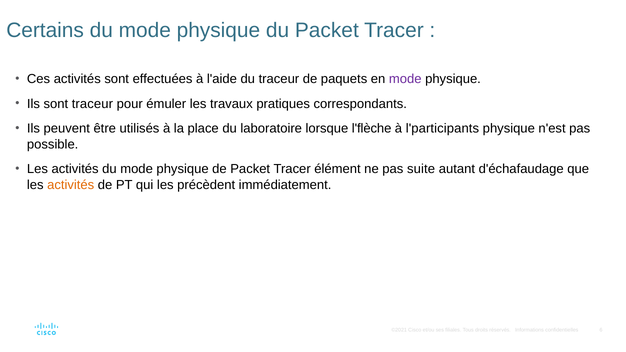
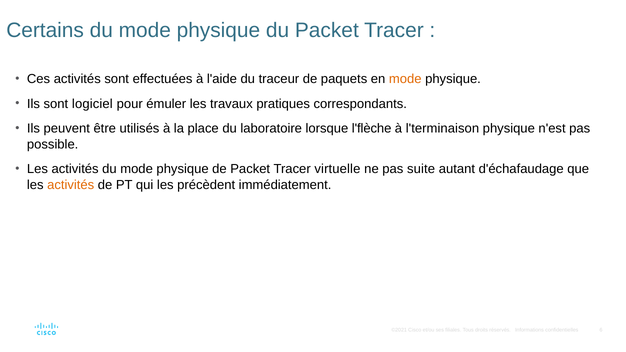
mode at (405, 79) colour: purple -> orange
sont traceur: traceur -> logiciel
l'participants: l'participants -> l'terminaison
élément: élément -> virtuelle
